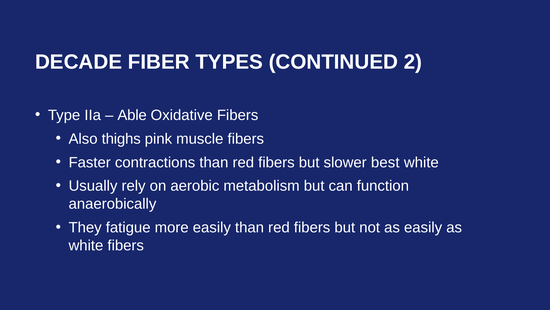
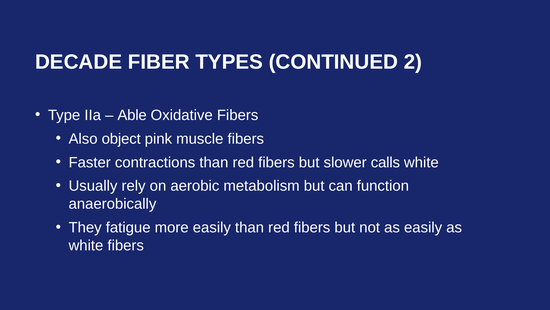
thighs: thighs -> object
best: best -> calls
